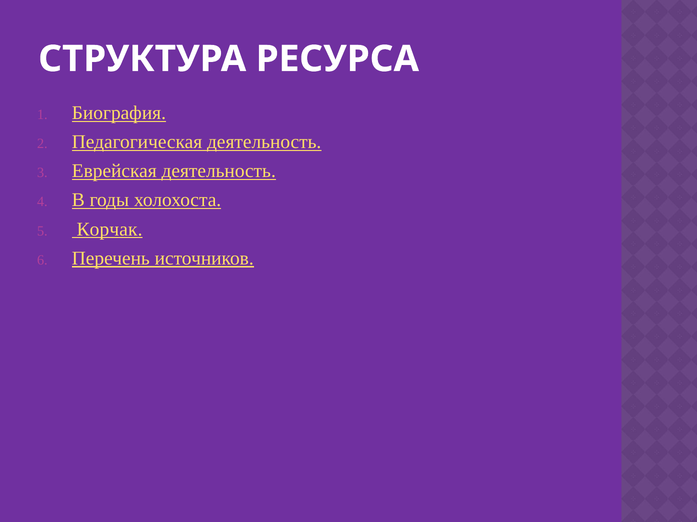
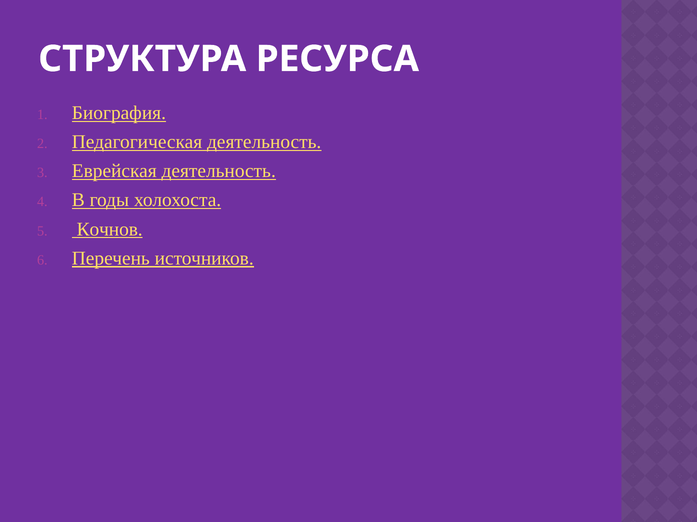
Корчак: Корчак -> Кочнов
